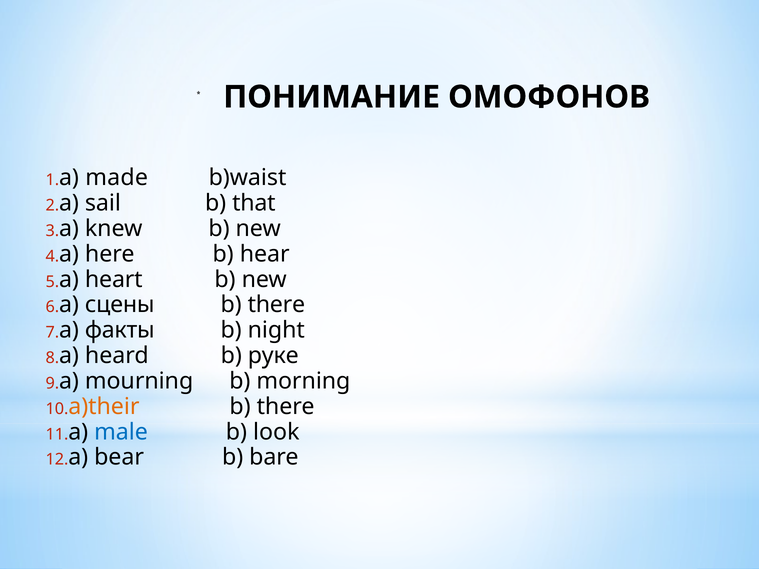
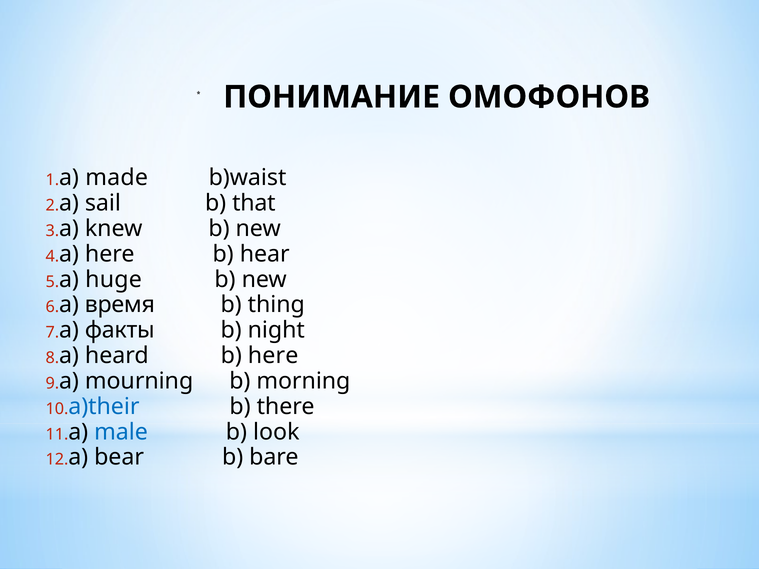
heart: heart -> huge
сцены: сцены -> время
there at (276, 305): there -> thing
b руке: руке -> here
a)their colour: orange -> blue
